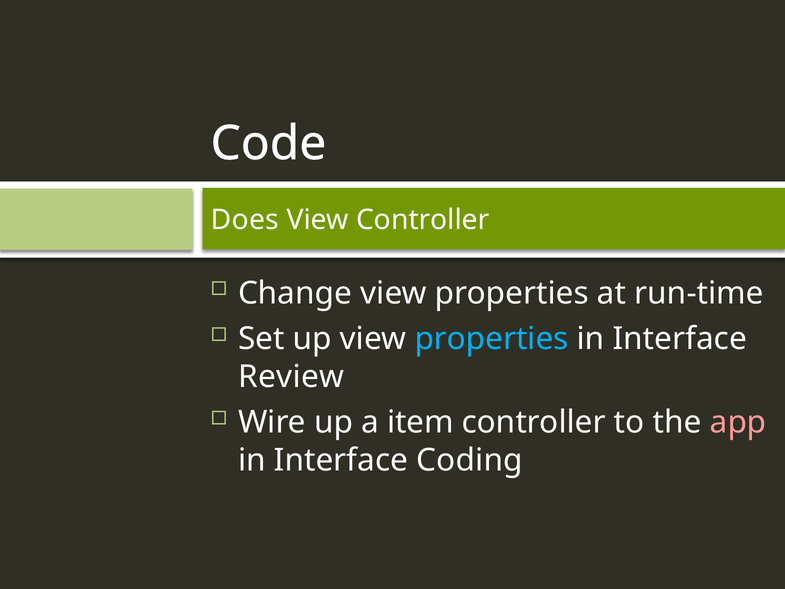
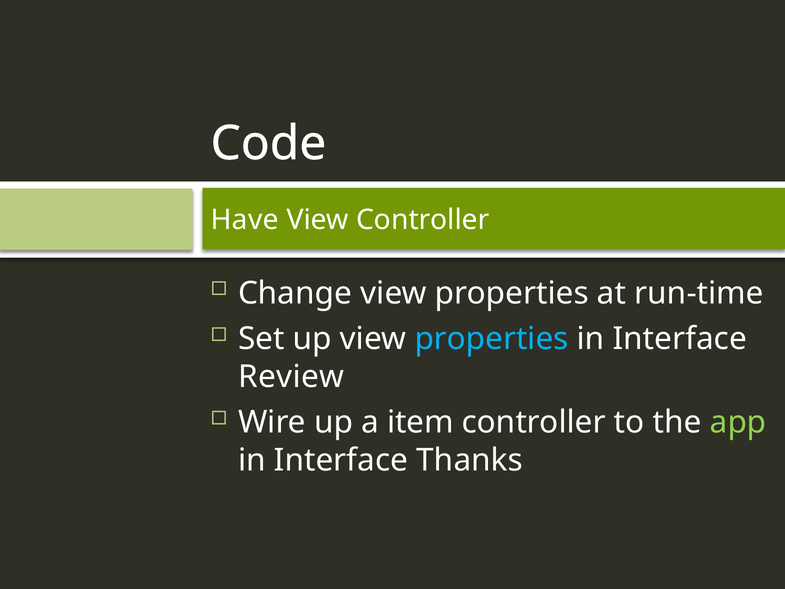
Does: Does -> Have
app colour: pink -> light green
Coding: Coding -> Thanks
